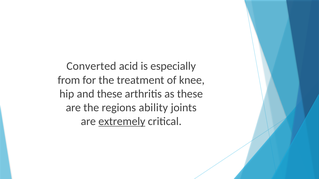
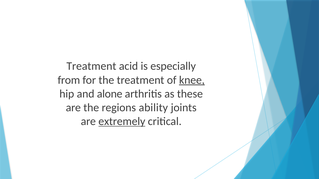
Converted at (91, 66): Converted -> Treatment
knee underline: none -> present
and these: these -> alone
